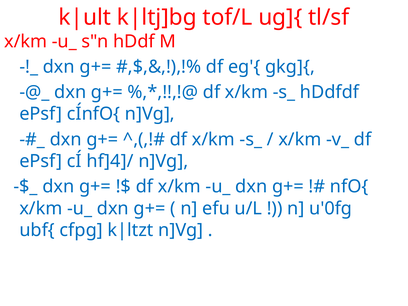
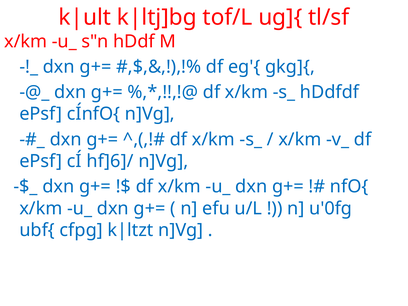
hf]4]/: hf]4]/ -> hf]6]/
